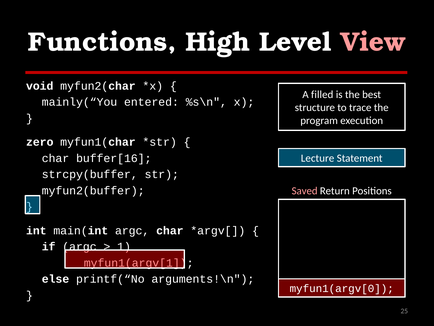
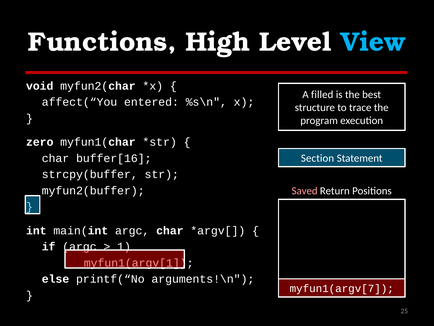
View colour: pink -> light blue
mainly(“You: mainly(“You -> affect(“You
Lecture: Lecture -> Section
myfun1(argv[0: myfun1(argv[0 -> myfun1(argv[7
